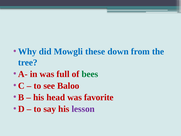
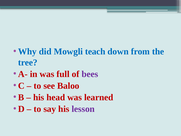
these: these -> teach
bees colour: green -> purple
favorite: favorite -> learned
